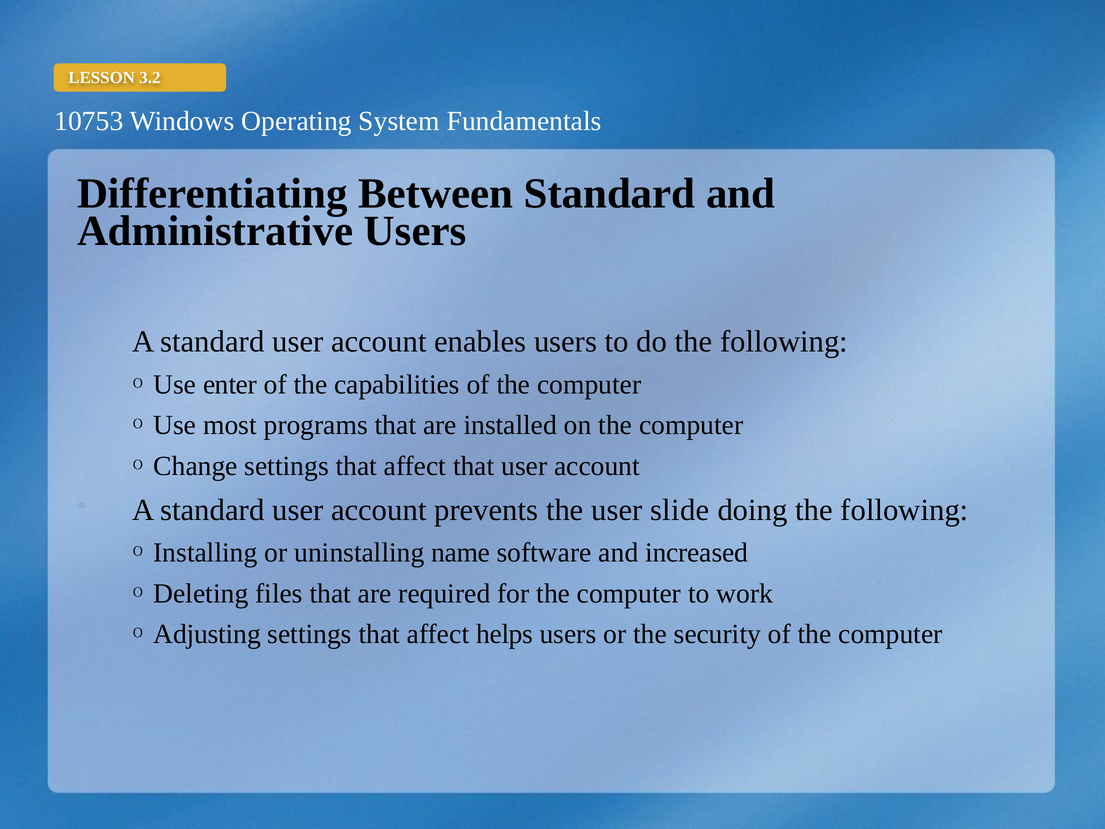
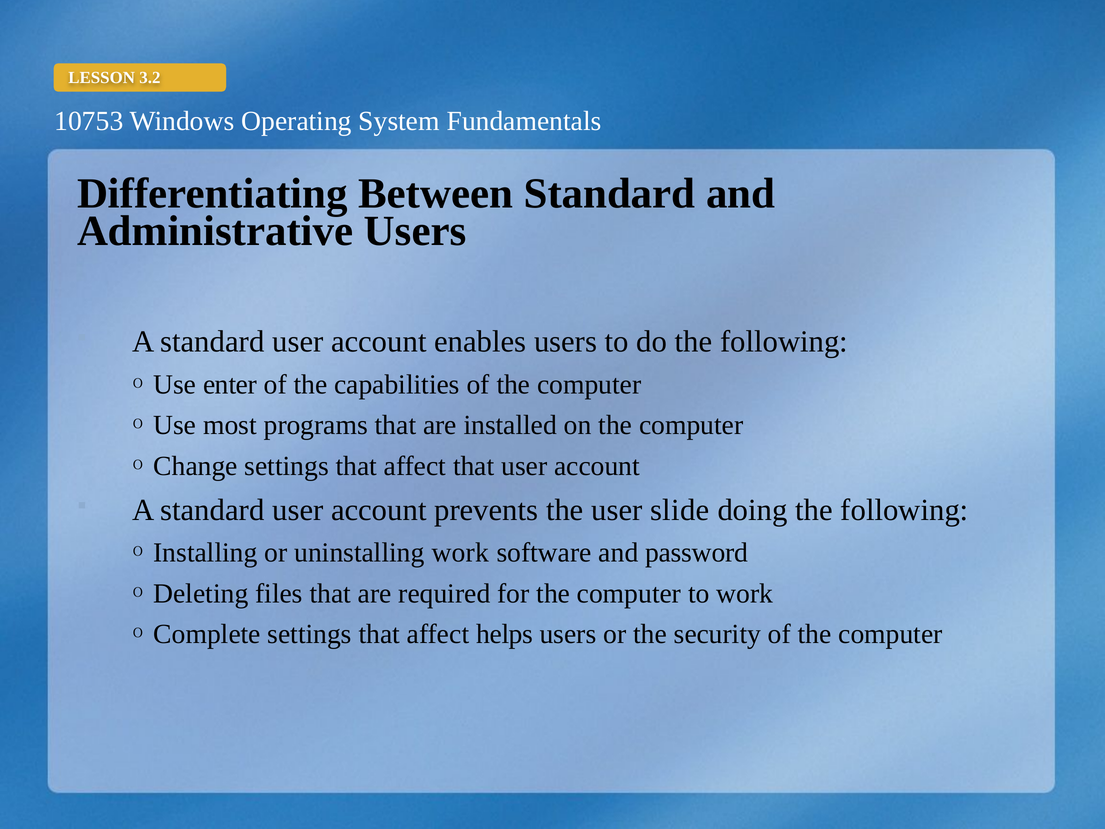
uninstalling name: name -> work
increased: increased -> password
Adjusting: Adjusting -> Complete
